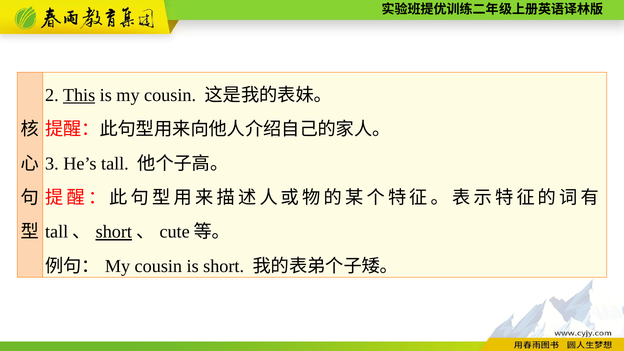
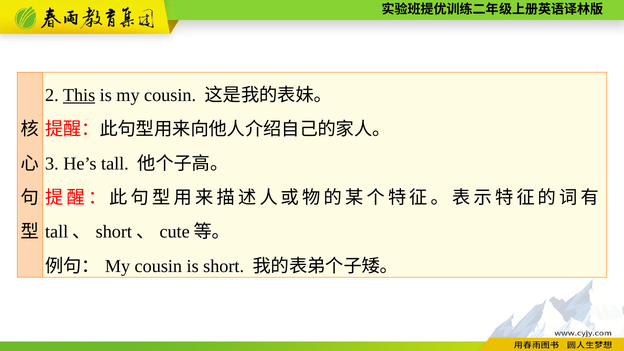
short at (114, 232) underline: present -> none
